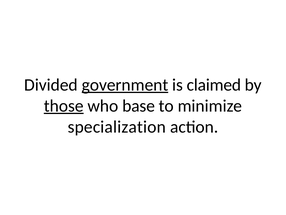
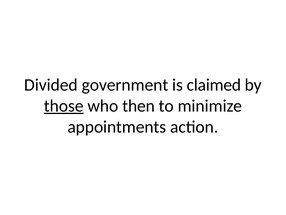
government underline: present -> none
base: base -> then
specialization: specialization -> appointments
